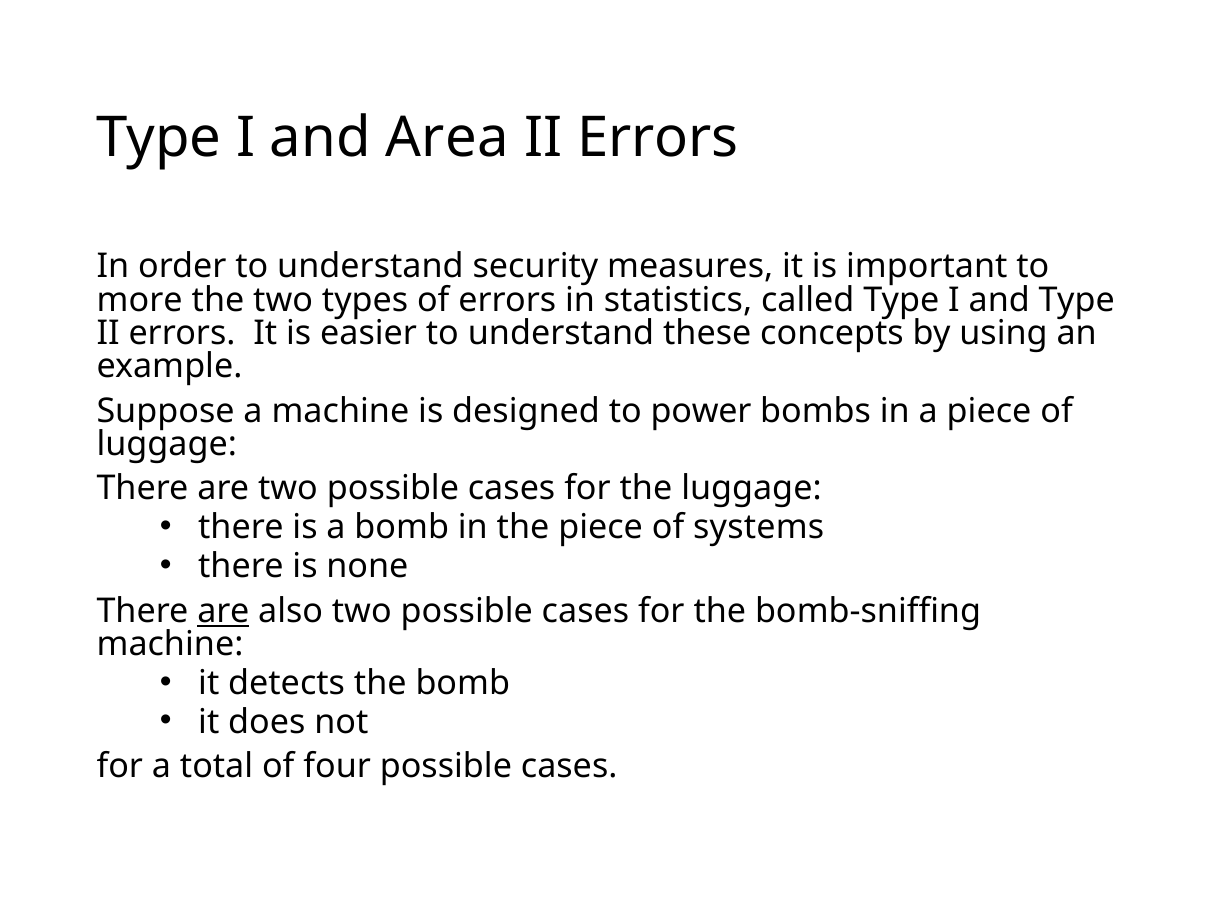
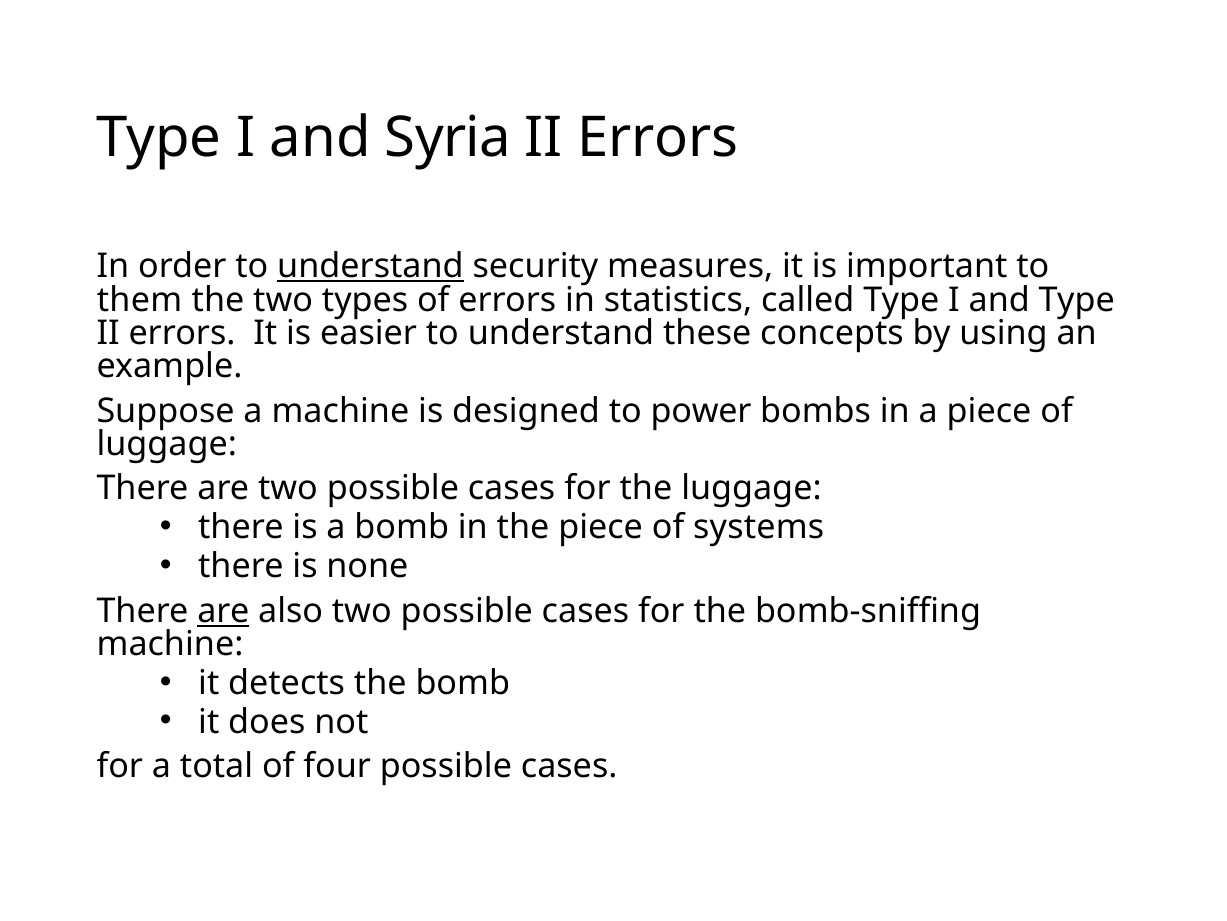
Area: Area -> Syria
understand at (370, 266) underline: none -> present
more: more -> them
